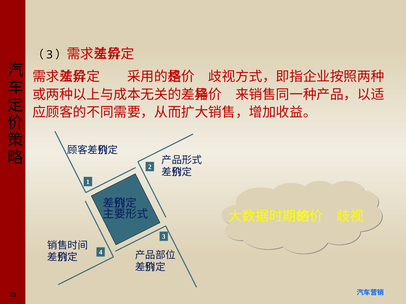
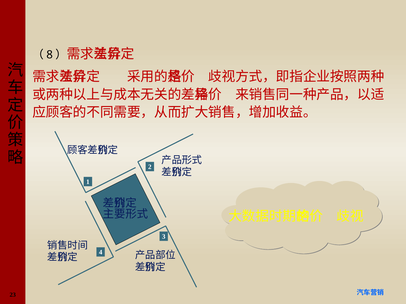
3 at (50, 55): 3 -> 8
